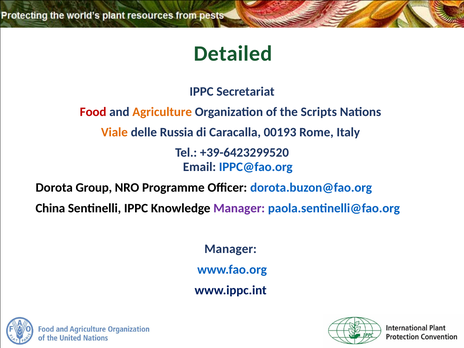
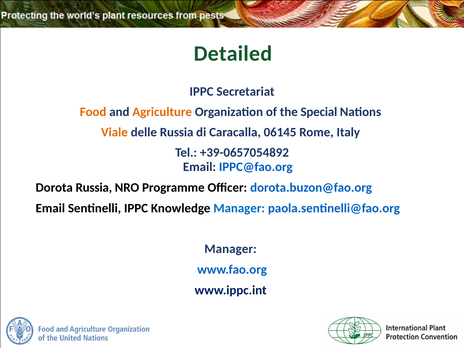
Food colour: red -> orange
Scripts: Scripts -> Special
00193: 00193 -> 06145
+39-6423299520: +39-6423299520 -> +39-0657054892
Dorota Group: Group -> Russia
China at (50, 208): China -> Email
Manager at (239, 208) colour: purple -> blue
